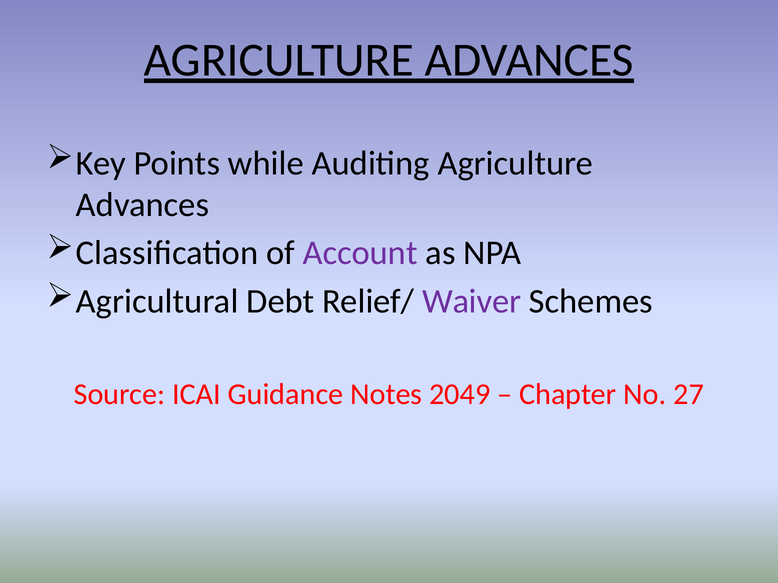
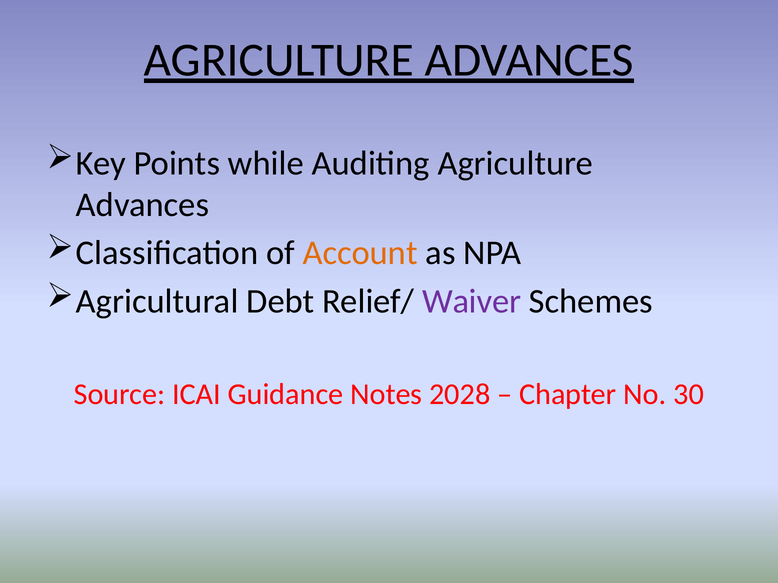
Account colour: purple -> orange
2049: 2049 -> 2028
27: 27 -> 30
